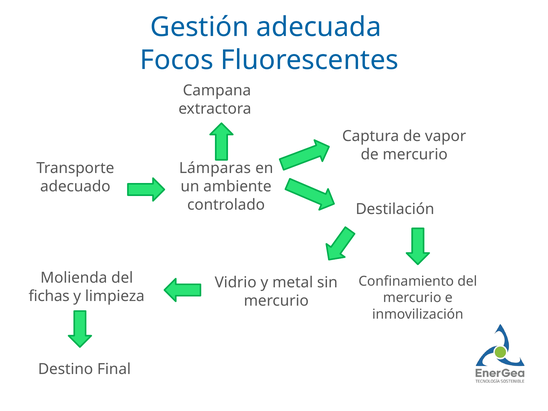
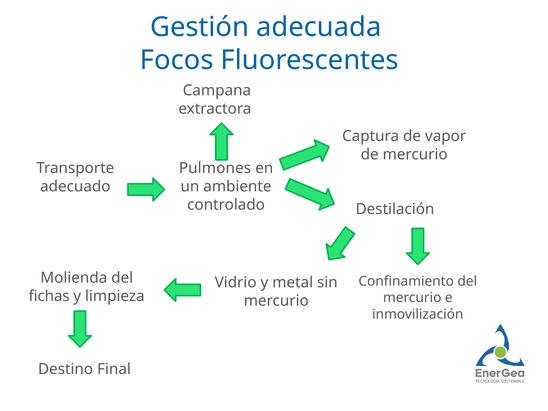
Lámparas: Lámparas -> Pulmones
